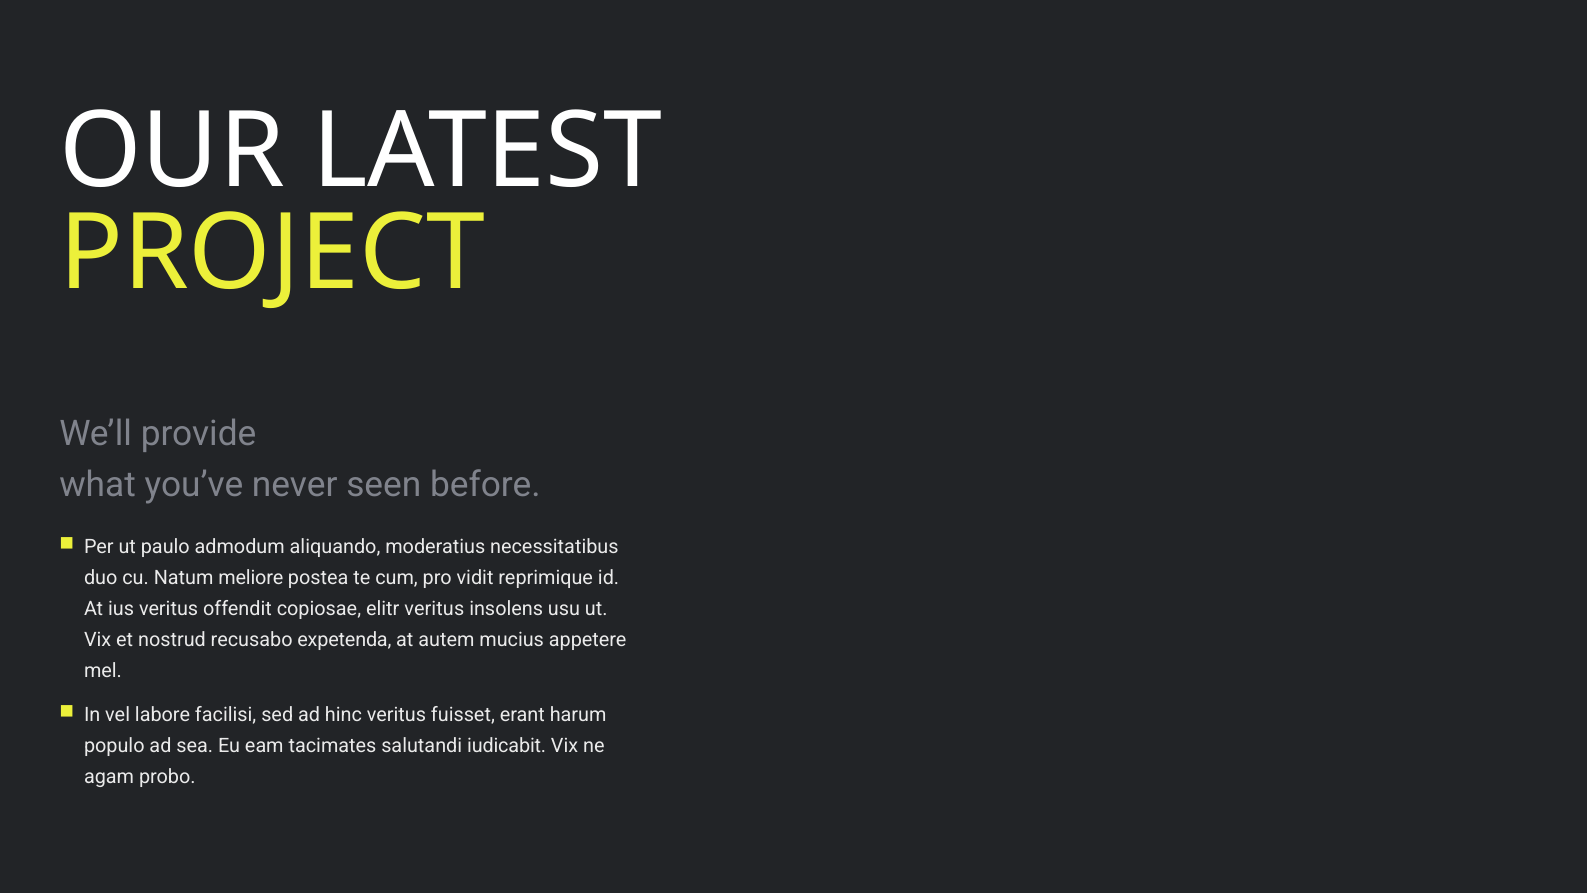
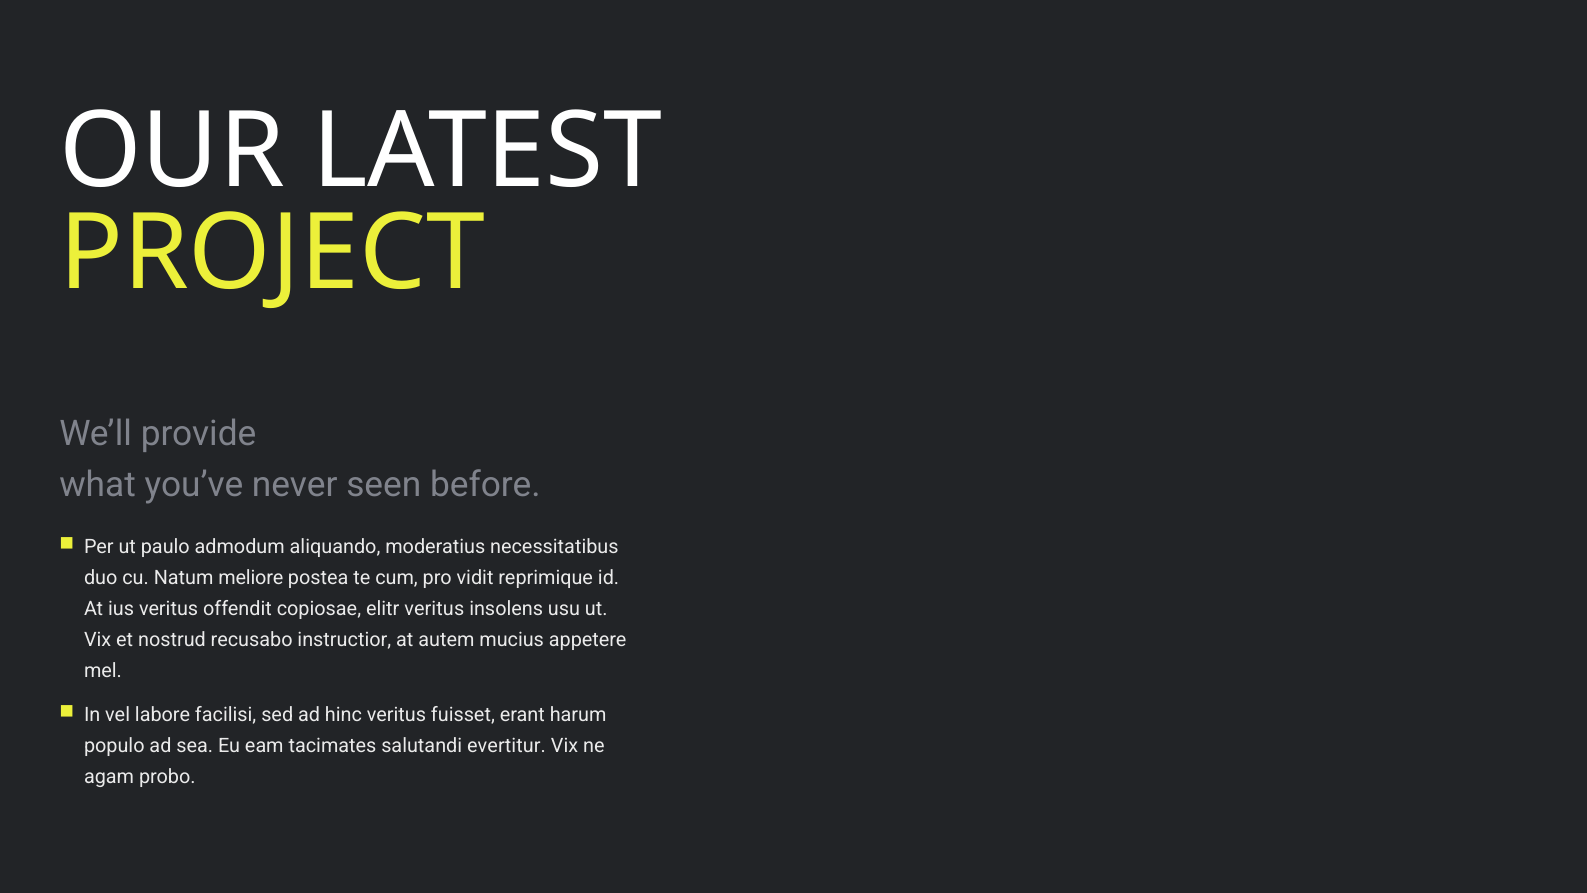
expetenda: expetenda -> instructior
iudicabit: iudicabit -> evertitur
